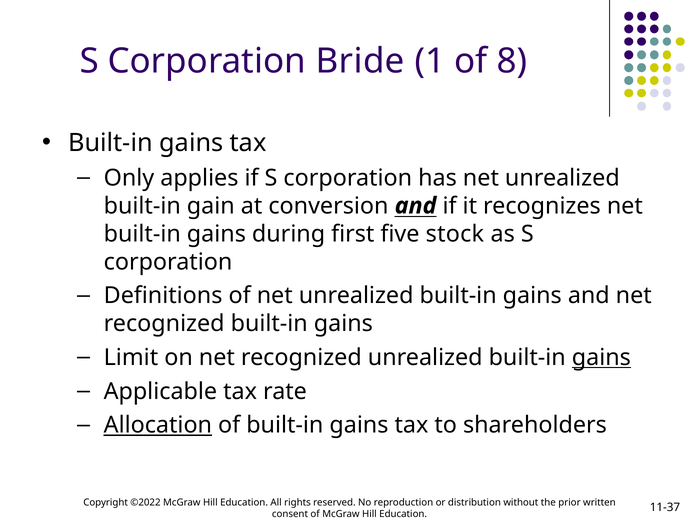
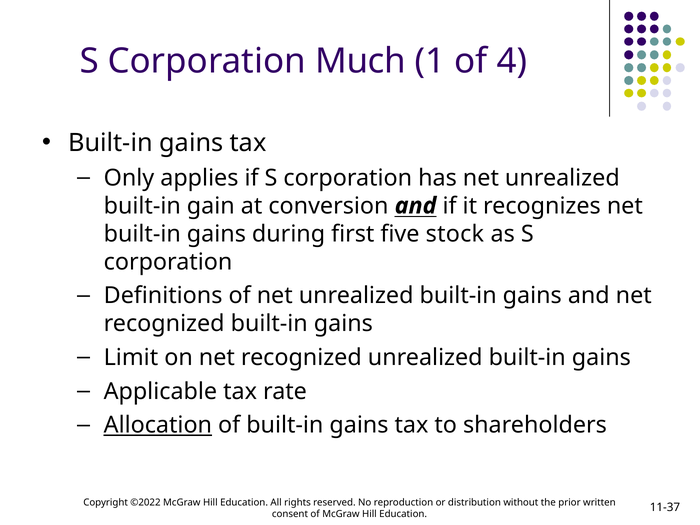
Bride: Bride -> Much
8: 8 -> 4
gains at (601, 357) underline: present -> none
